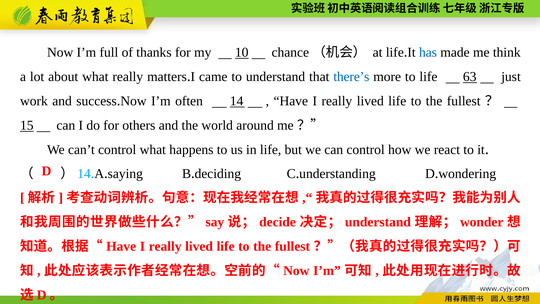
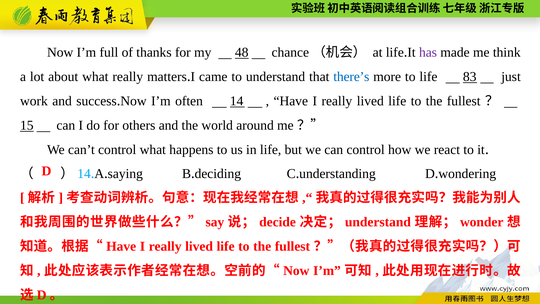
10: 10 -> 48
has colour: blue -> purple
63: 63 -> 83
